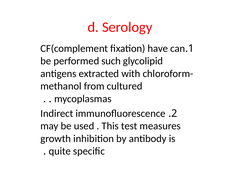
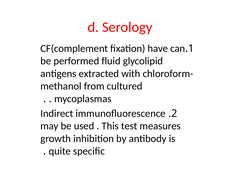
such: such -> fluid
